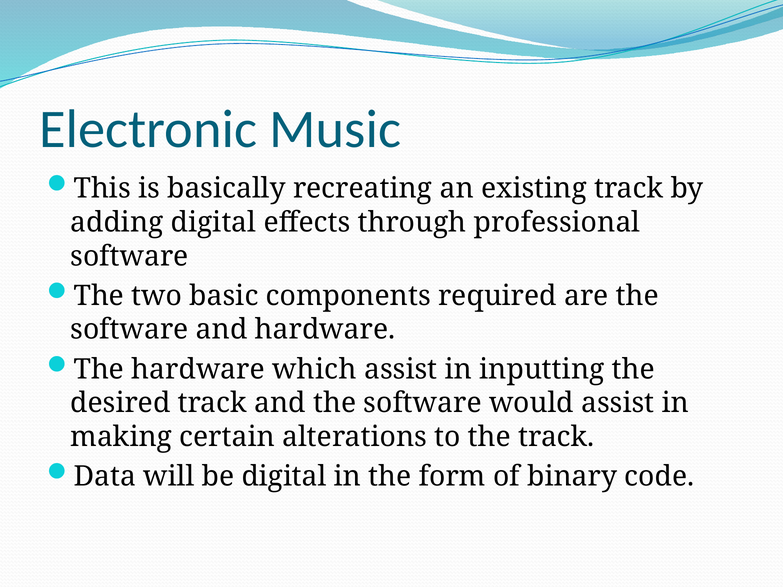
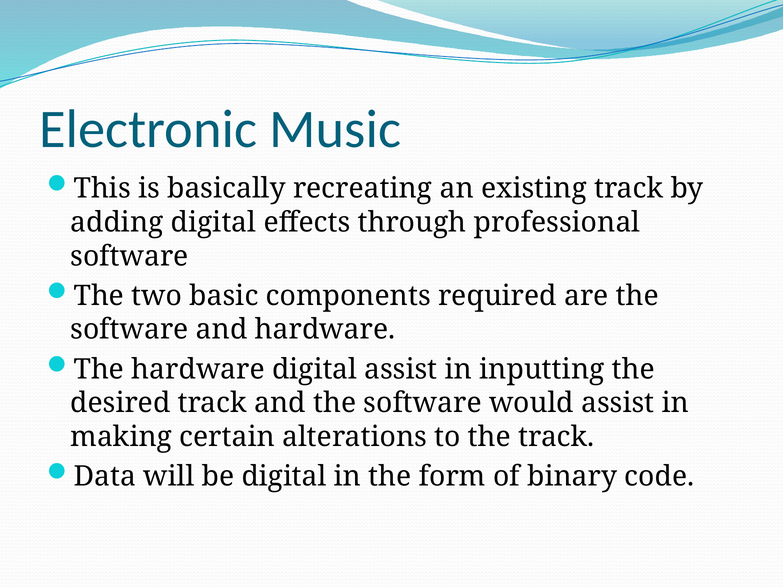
hardware which: which -> digital
